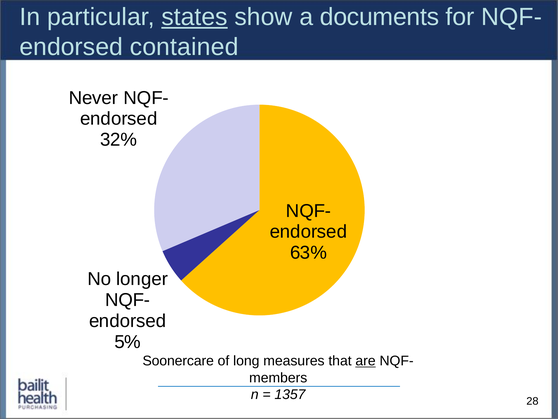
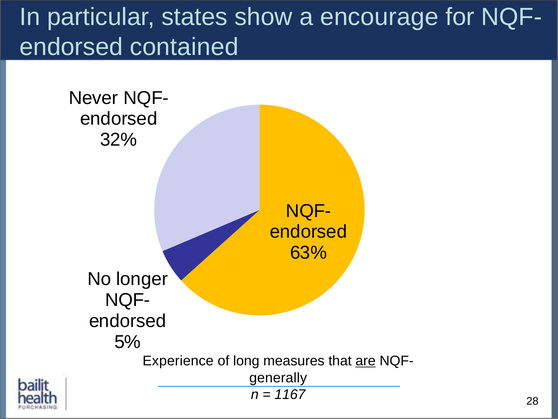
states underline: present -> none
documents: documents -> encourage
Soonercare: Soonercare -> Experience
members: members -> generally
1357: 1357 -> 1167
